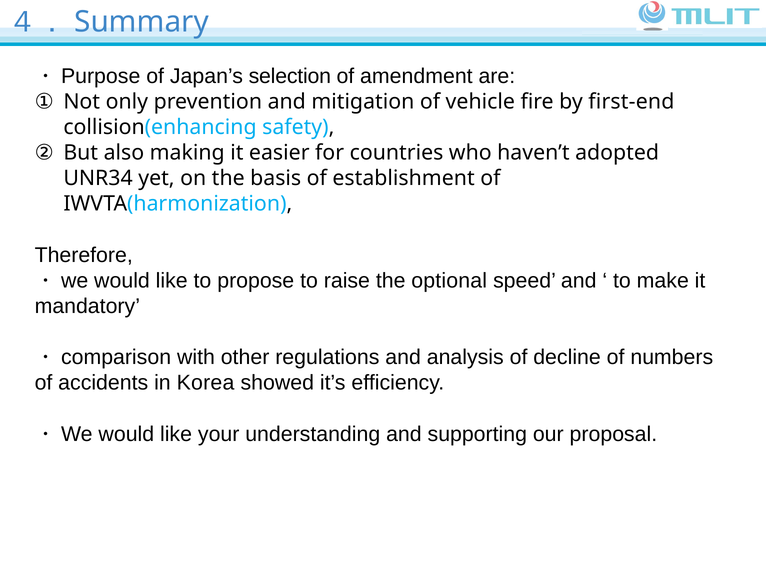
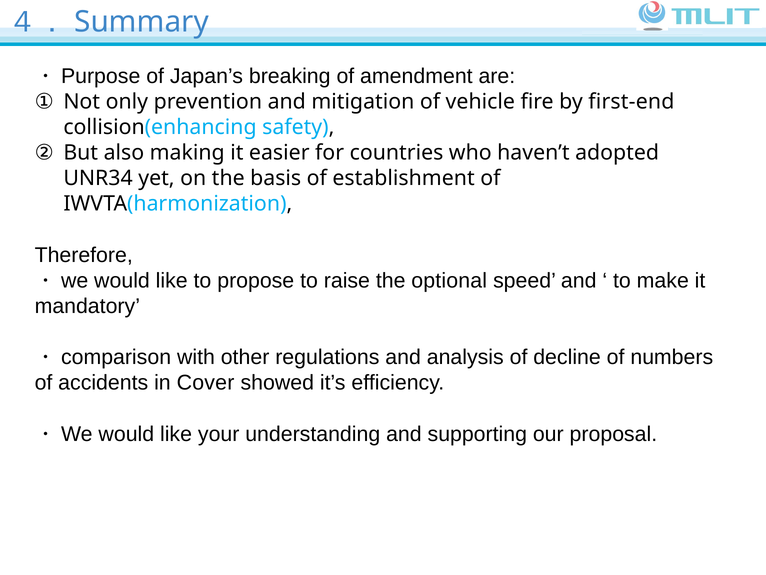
selection: selection -> breaking
Korea: Korea -> Cover
